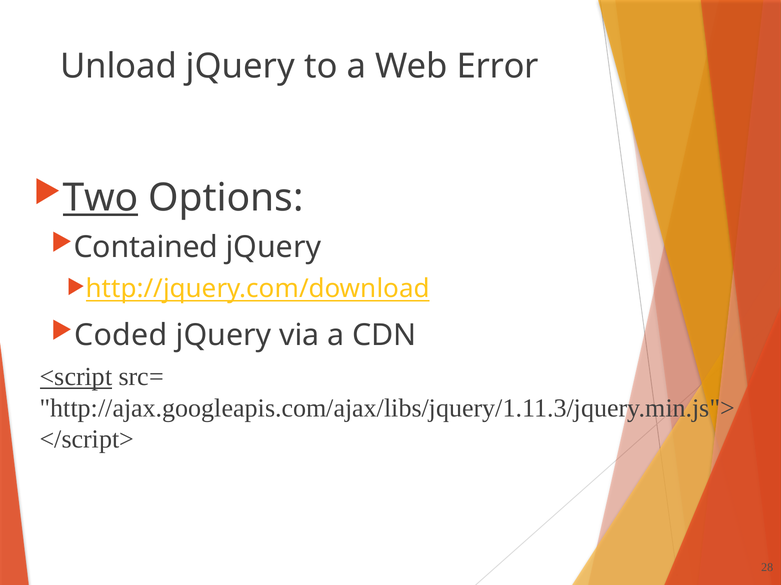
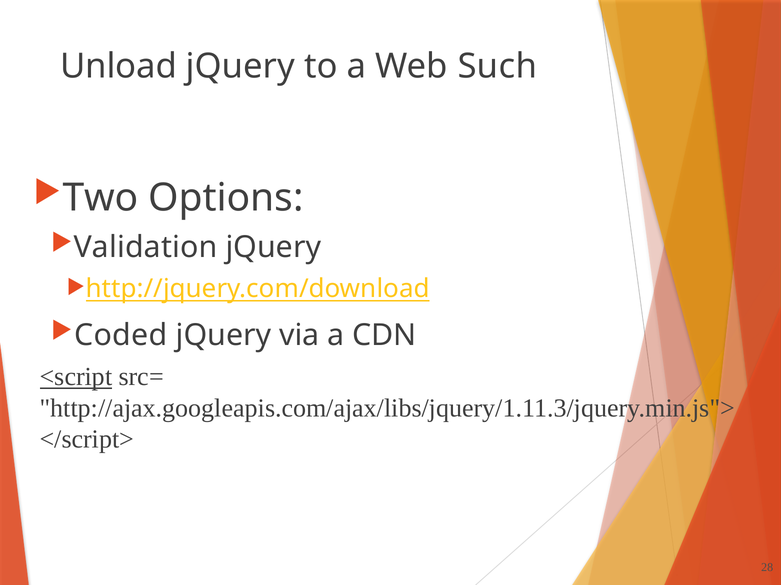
Error: Error -> Such
Two underline: present -> none
Contained: Contained -> Validation
